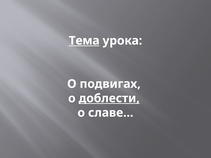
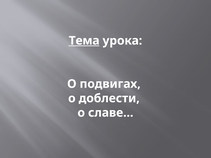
доблести underline: present -> none
